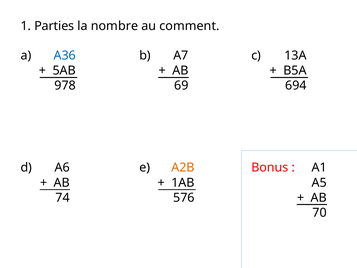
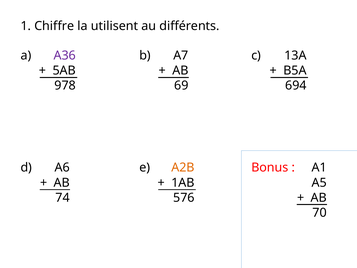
Parties: Parties -> Chiffre
nombre: nombre -> utilisent
comment: comment -> différents
A36 colour: blue -> purple
